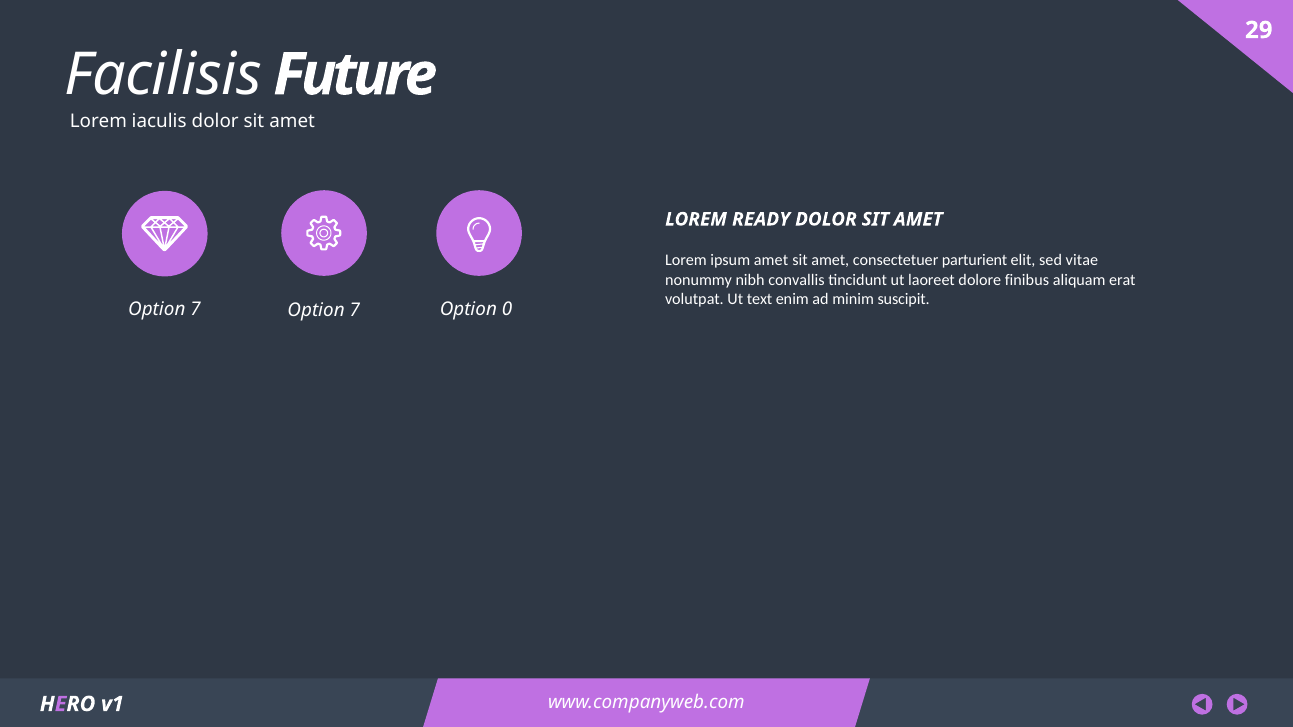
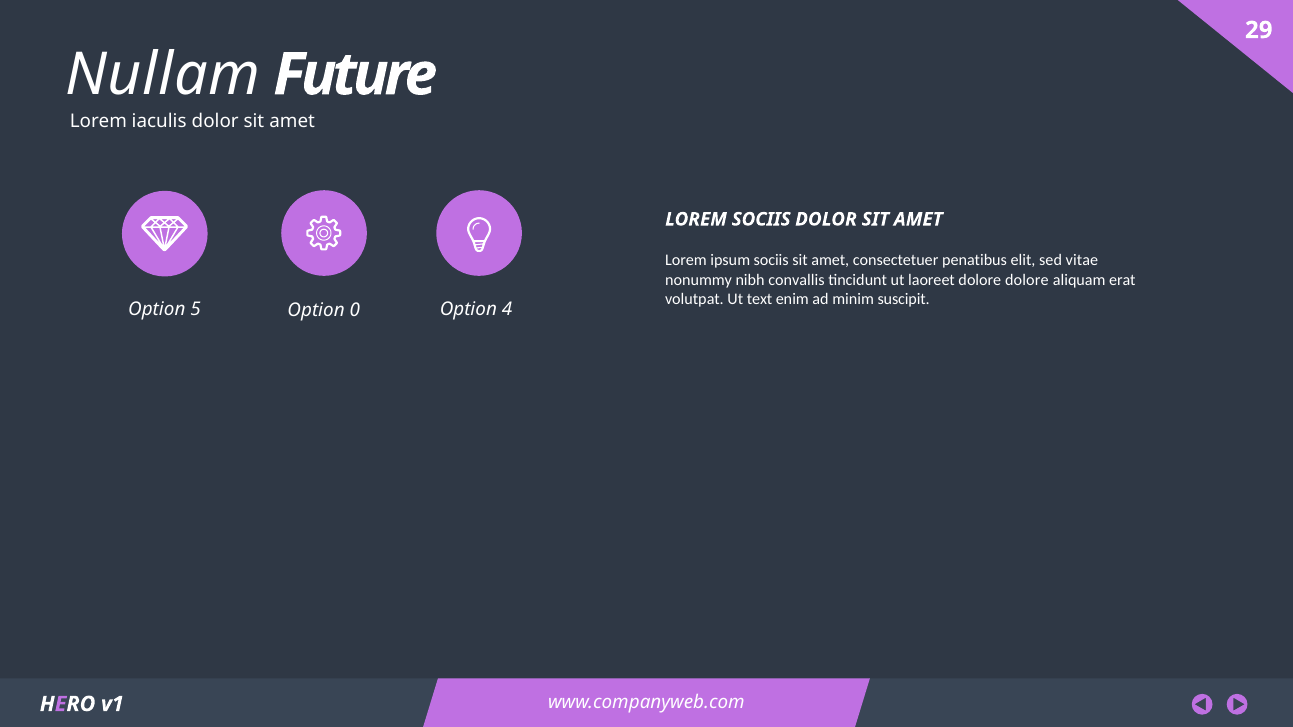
Facilisis: Facilisis -> Nullam
LOREM READY: READY -> SOCIIS
ipsum amet: amet -> sociis
parturient: parturient -> penatibus
dolore finibus: finibus -> dolore
7 at (196, 309): 7 -> 5
7 at (355, 310): 7 -> 0
0: 0 -> 4
